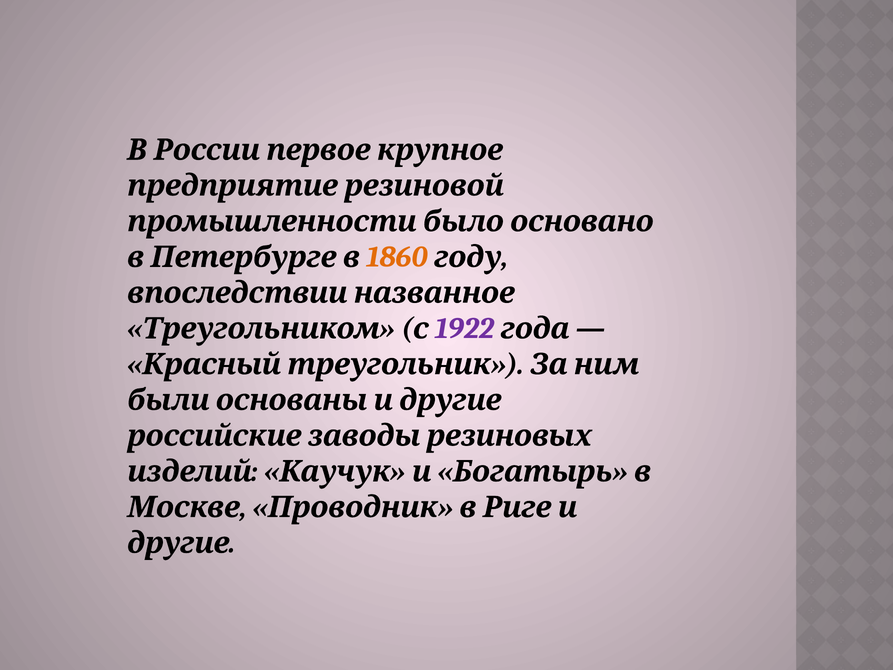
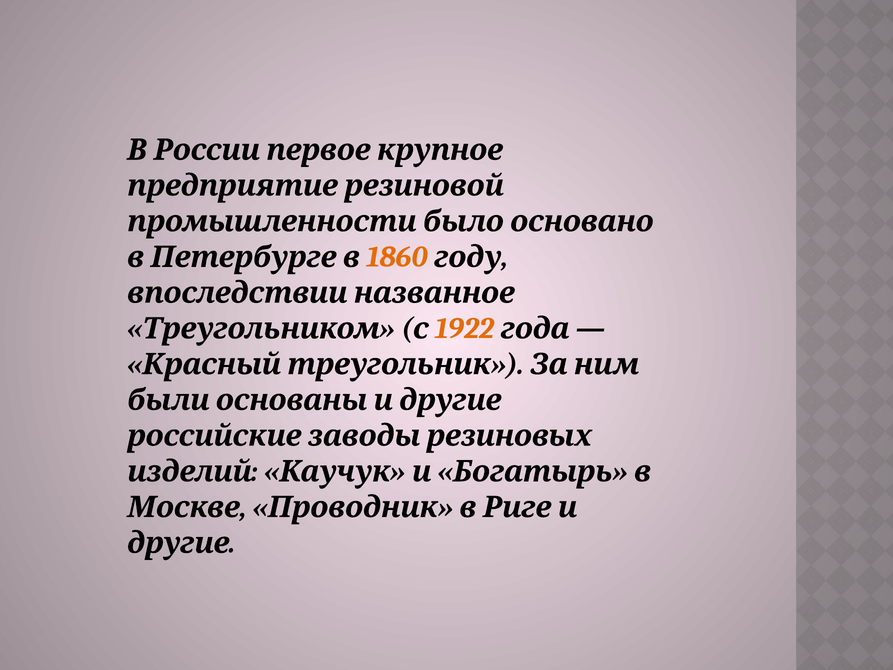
1922 colour: purple -> orange
